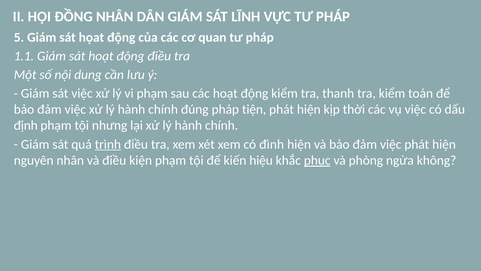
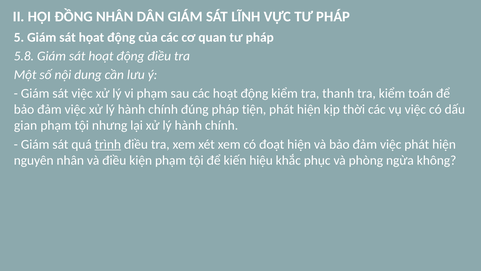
1.1: 1.1 -> 5.8
định: định -> gian
đình: đình -> đoạt
phục underline: present -> none
